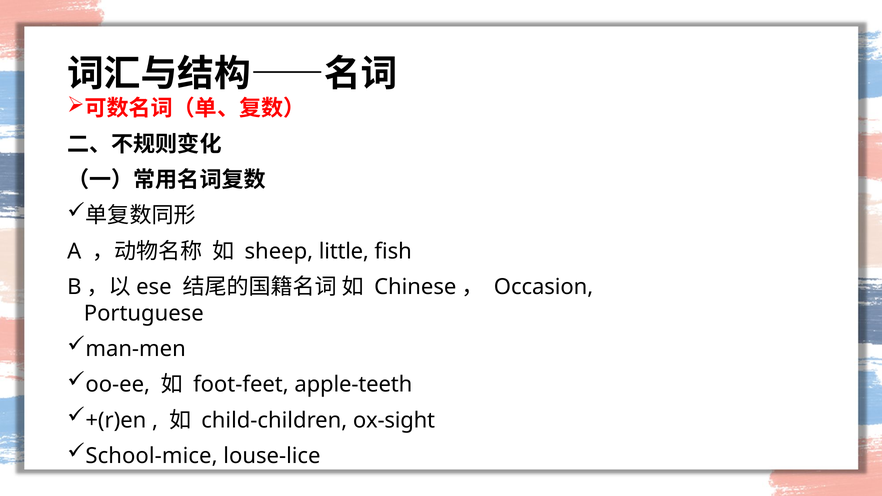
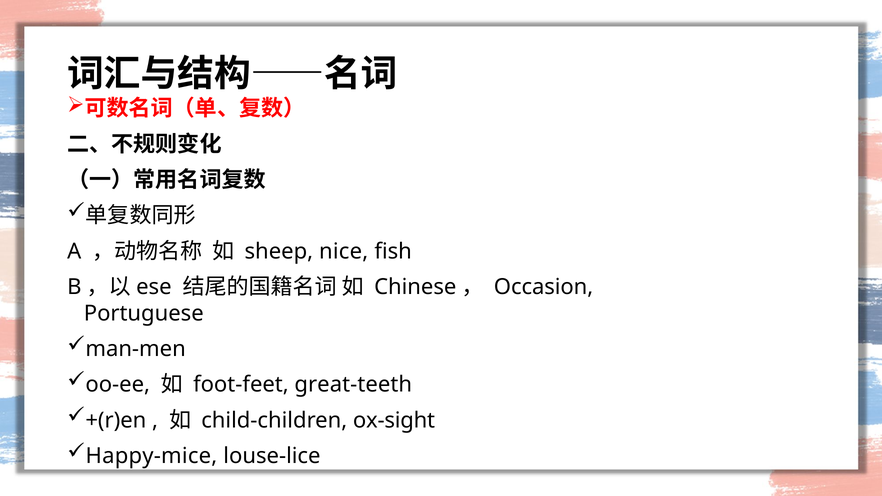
little: little -> nice
apple-teeth: apple-teeth -> great-teeth
School-mice: School-mice -> Happy-mice
